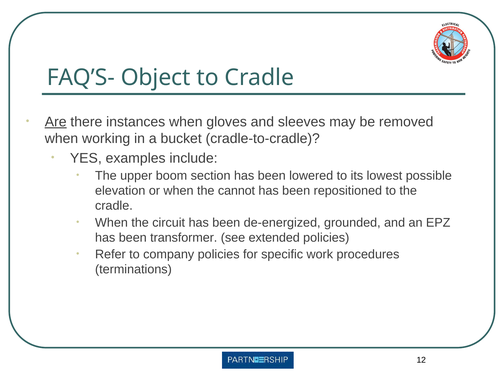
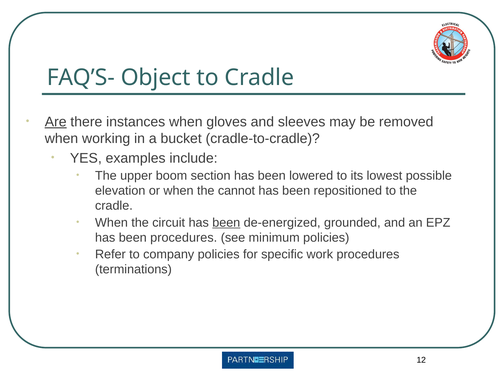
been at (226, 223) underline: none -> present
been transformer: transformer -> procedures
extended: extended -> minimum
